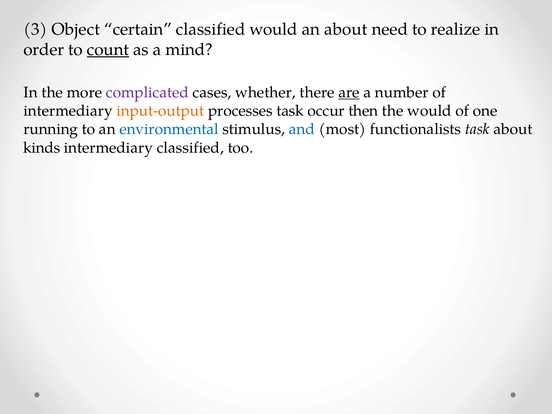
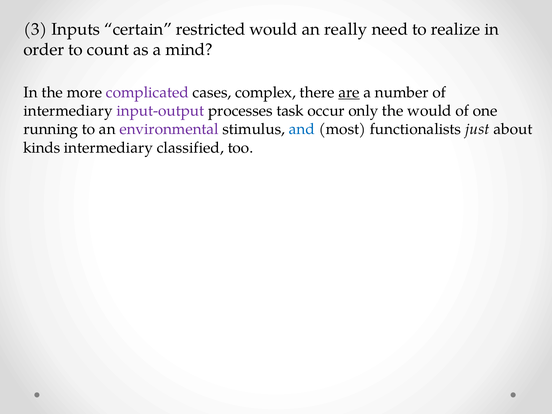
Object: Object -> Inputs
certain classified: classified -> restricted
an about: about -> really
count underline: present -> none
whether: whether -> complex
input-output colour: orange -> purple
then: then -> only
environmental colour: blue -> purple
functionalists task: task -> just
